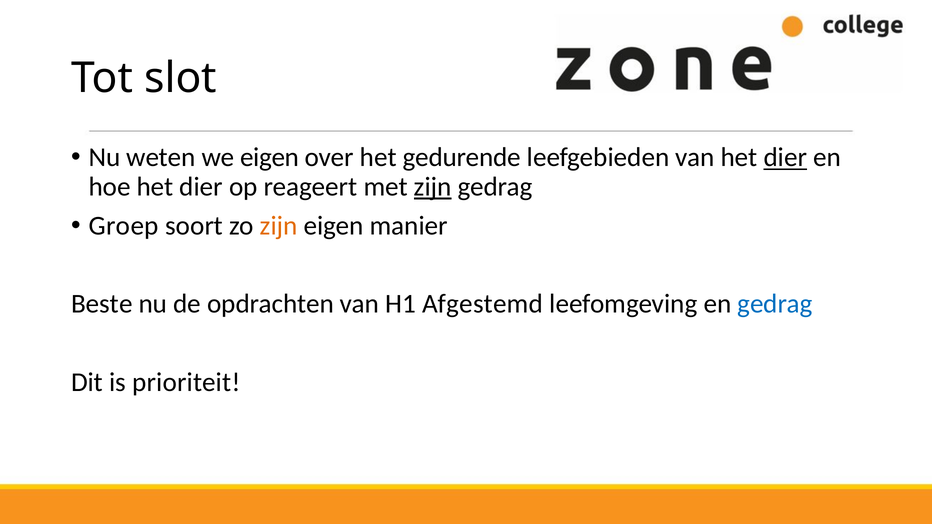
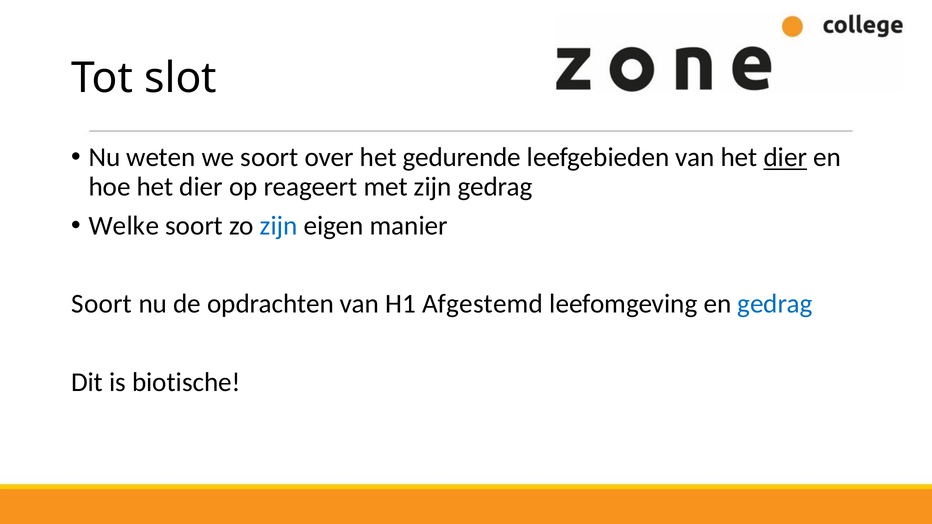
we eigen: eigen -> soort
zijn at (433, 187) underline: present -> none
Groep: Groep -> Welke
zijn at (279, 226) colour: orange -> blue
Beste at (102, 304): Beste -> Soort
prioriteit: prioriteit -> biotische
